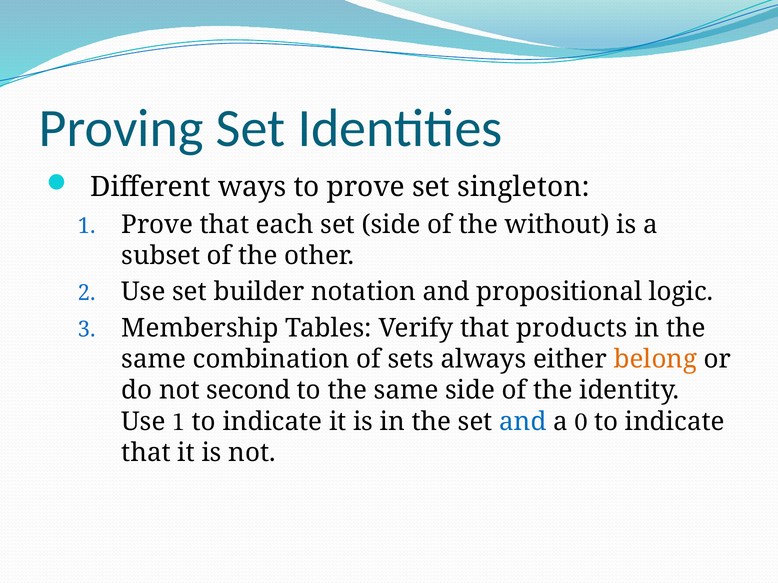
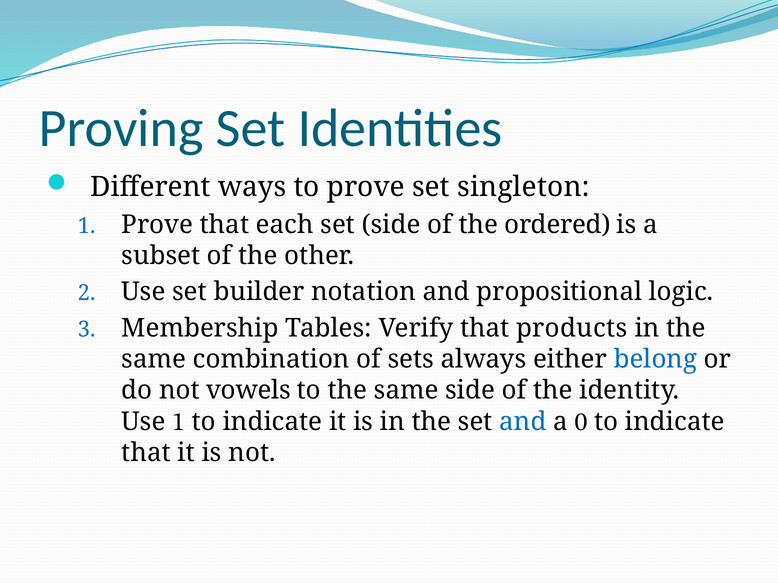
without: without -> ordered
belong colour: orange -> blue
second: second -> vowels
